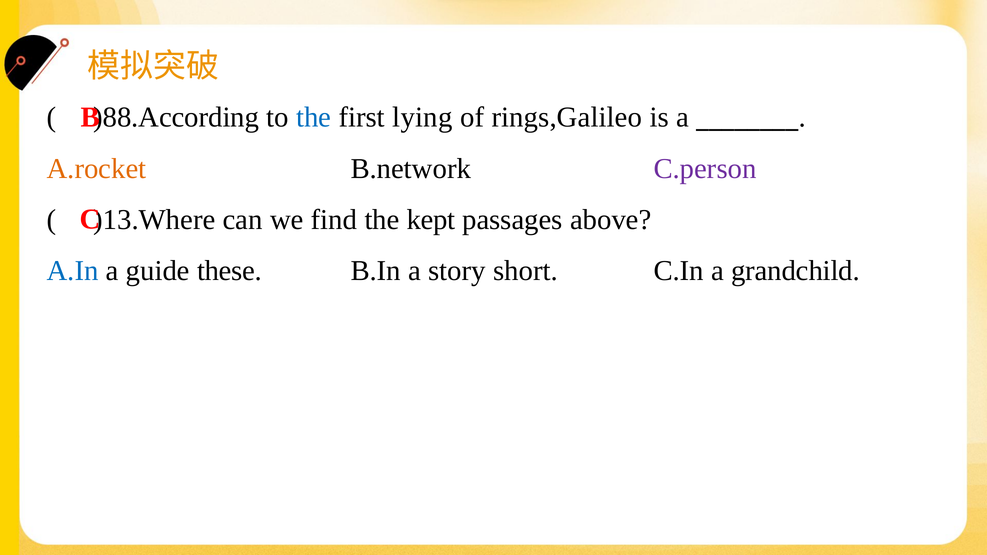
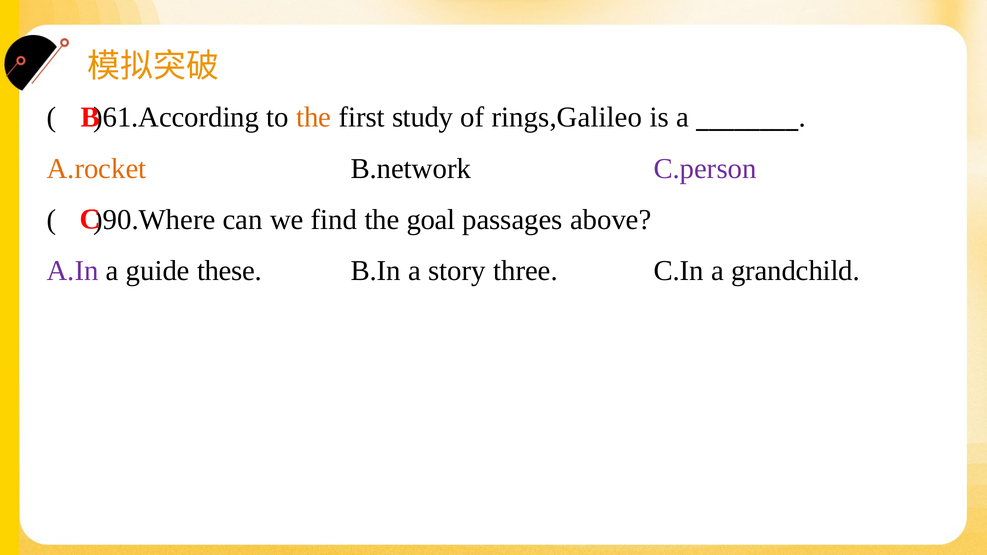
)88.According: )88.According -> )61.According
the at (314, 118) colour: blue -> orange
lying: lying -> study
)13.Where: )13.Where -> )90.Where
kept: kept -> goal
A.In colour: blue -> purple
short: short -> three
